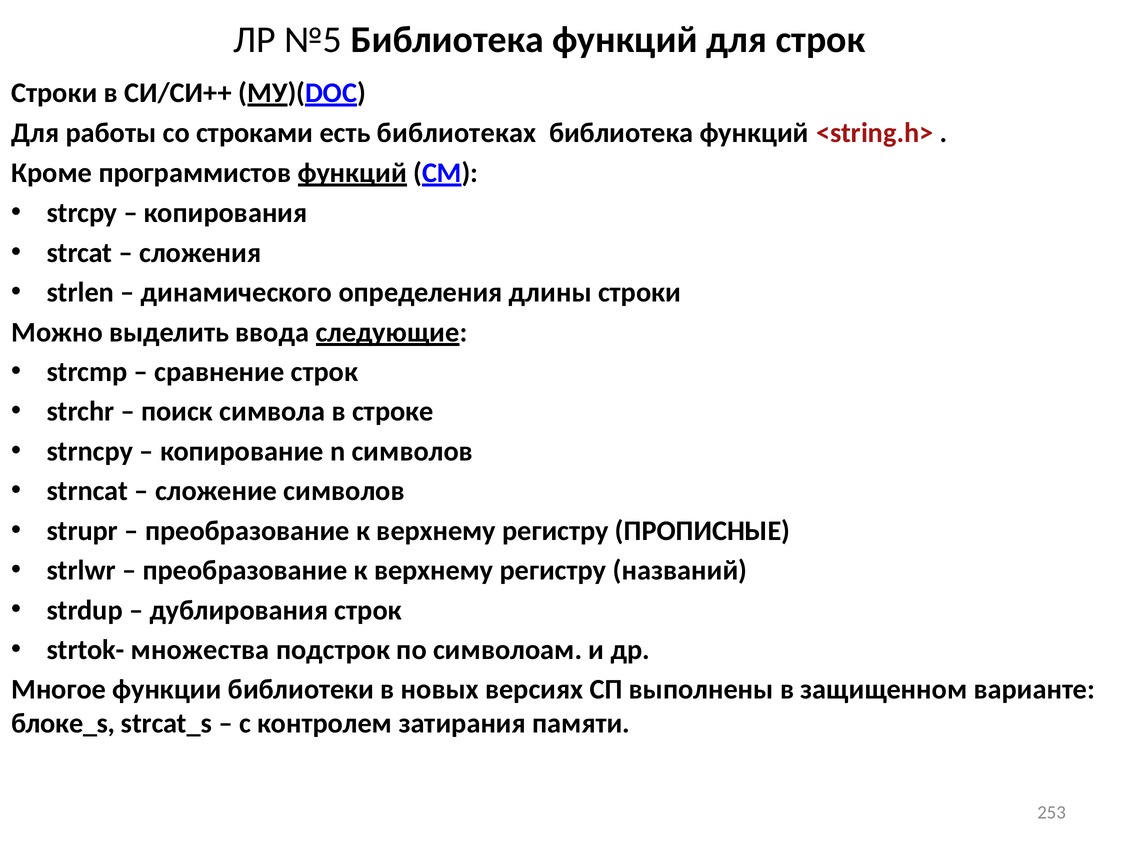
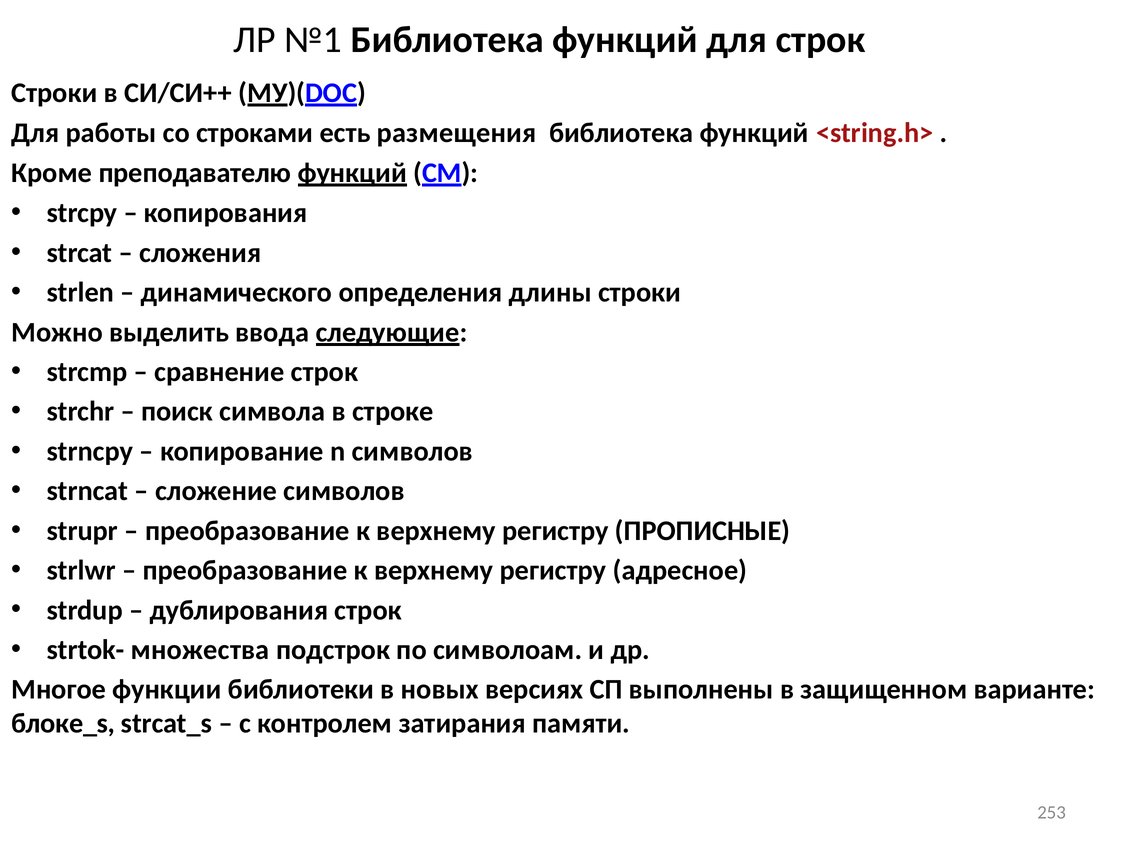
№5: №5 -> №1
библиотеках: библиотеках -> размещения
программистов: программистов -> преподавателю
названий: названий -> адресное
